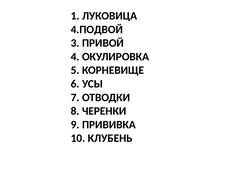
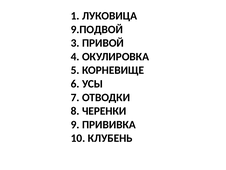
4.ПОДВОЙ: 4.ПОДВОЙ -> 9.ПОДВОЙ
